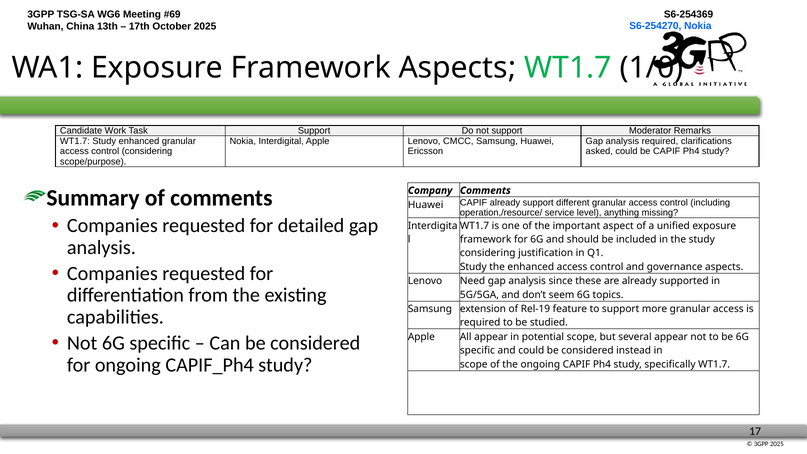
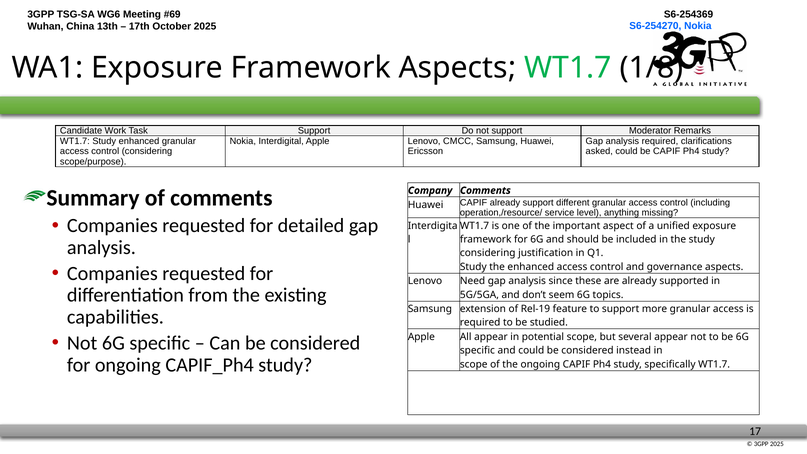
1/0: 1/0 -> 1/8
